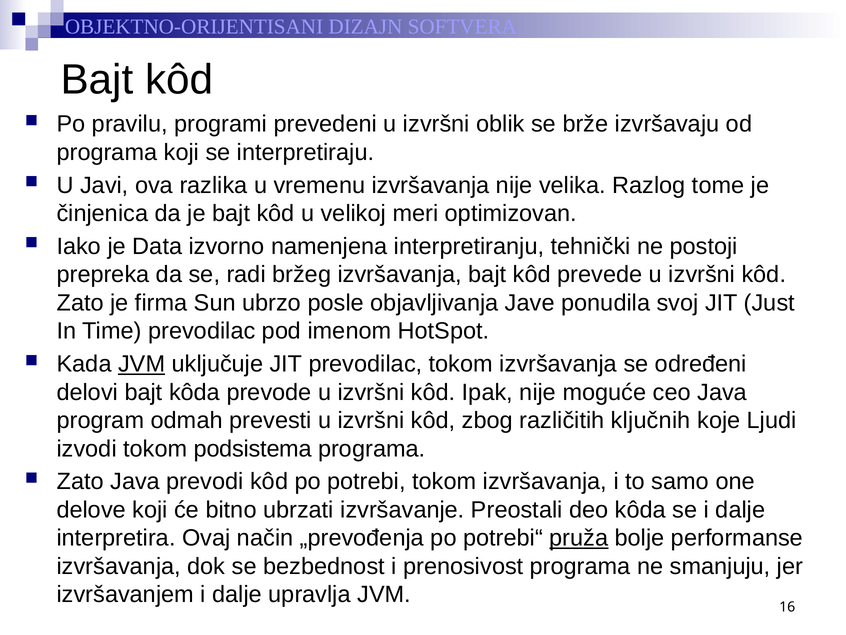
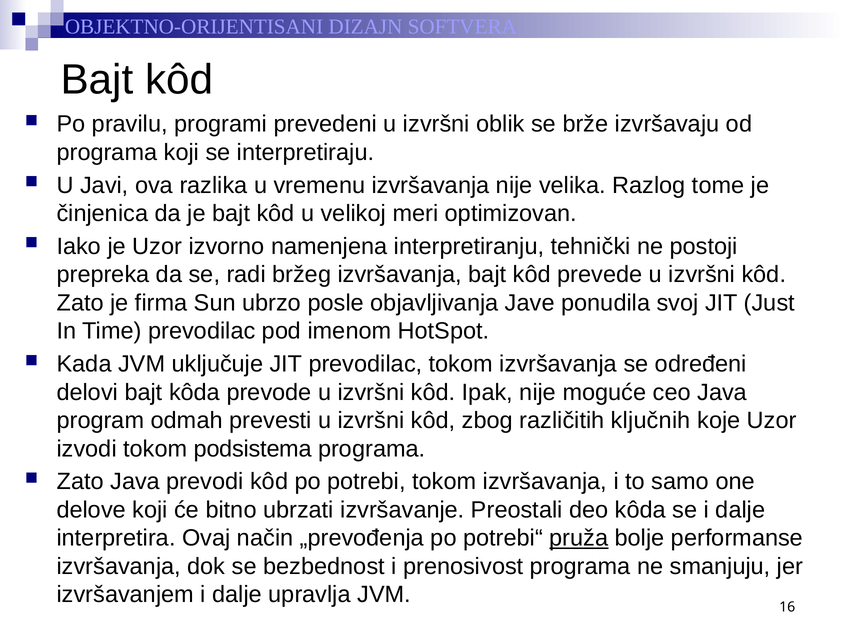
je Data: Data -> Uzor
JVM at (142, 364) underline: present -> none
koje Ljudi: Ljudi -> Uzor
